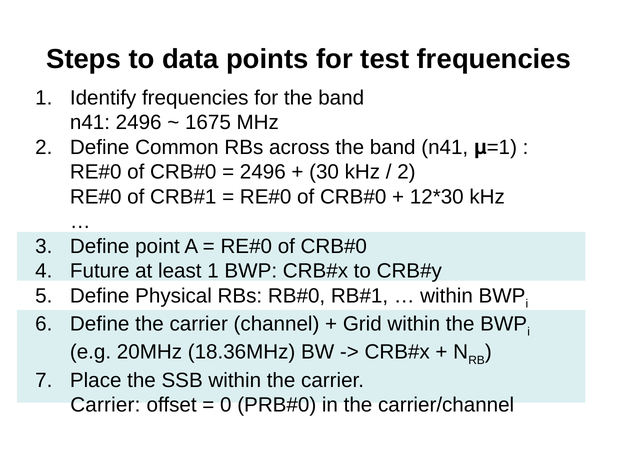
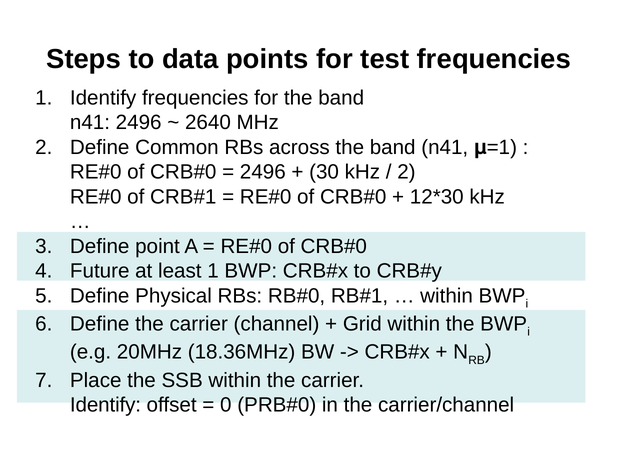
1675: 1675 -> 2640
Carrier at (105, 405): Carrier -> Identify
